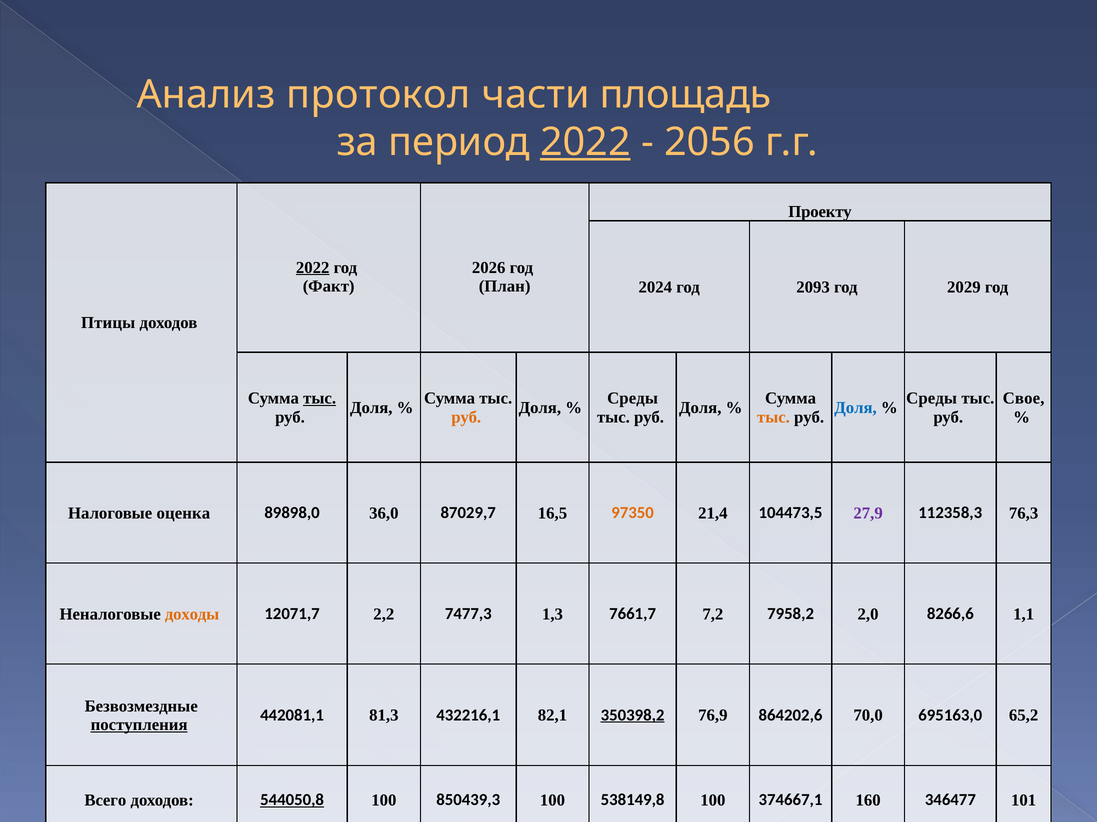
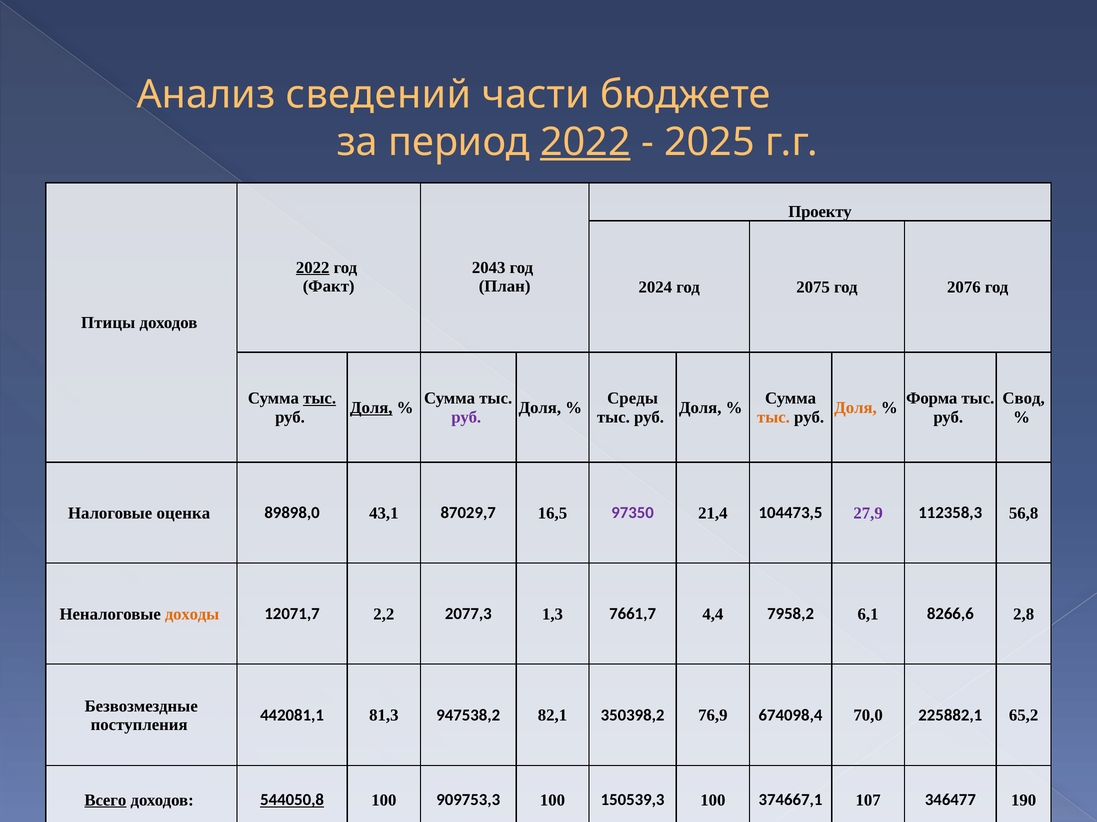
протокол: протокол -> сведений
площадь: площадь -> бюджете
2056: 2056 -> 2025
2026: 2026 -> 2043
2093: 2093 -> 2075
2029: 2029 -> 2076
Среды at (932, 399): Среды -> Форма
Свое: Свое -> Свод
Доля at (371, 408) underline: none -> present
Доля at (856, 408) colour: blue -> orange
руб at (466, 417) colour: orange -> purple
36,0: 36,0 -> 43,1
97350 colour: orange -> purple
76,3: 76,3 -> 56,8
7477,3: 7477,3 -> 2077,3
7,2: 7,2 -> 4,4
2,0: 2,0 -> 6,1
1,1: 1,1 -> 2,8
432216,1: 432216,1 -> 947538,2
350398,2 underline: present -> none
864202,6: 864202,6 -> 674098,4
695163,0: 695163,0 -> 225882,1
поступления underline: present -> none
Всего underline: none -> present
850439,3: 850439,3 -> 909753,3
538149,8: 538149,8 -> 150539,3
160: 160 -> 107
101: 101 -> 190
